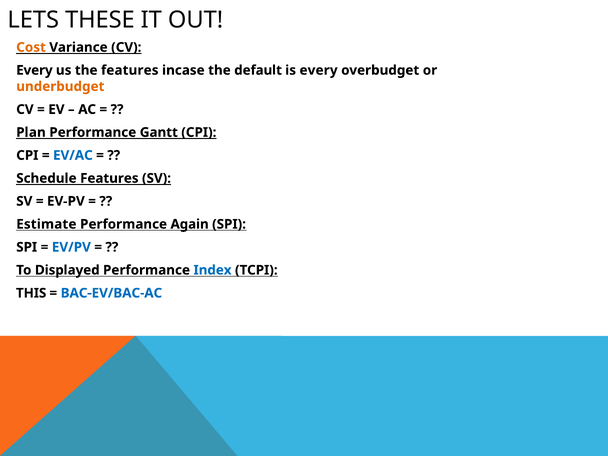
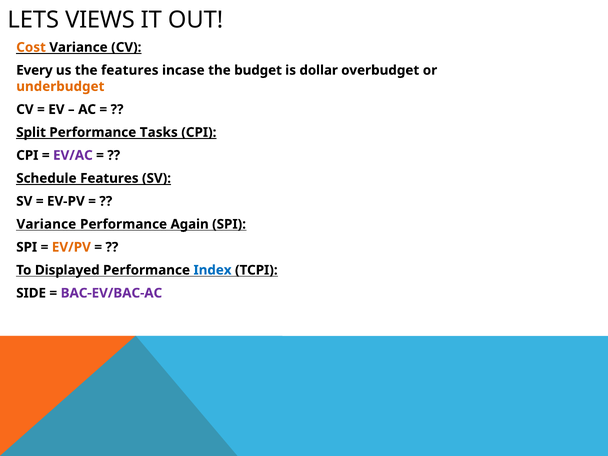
THESE: THESE -> VIEWS
default: default -> budget
is every: every -> dollar
Plan: Plan -> Split
Gantt: Gantt -> Tasks
EV/AC colour: blue -> purple
Estimate at (46, 224): Estimate -> Variance
EV/PV colour: blue -> orange
THIS: THIS -> SIDE
BAC-EV/BAC-AC colour: blue -> purple
